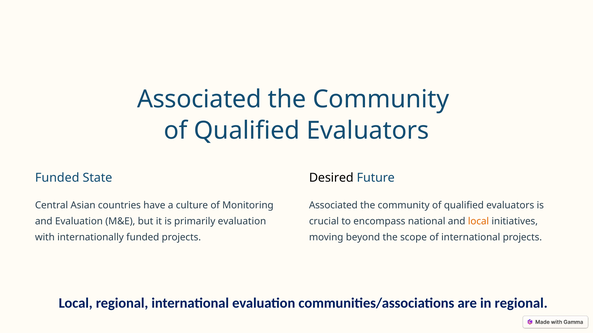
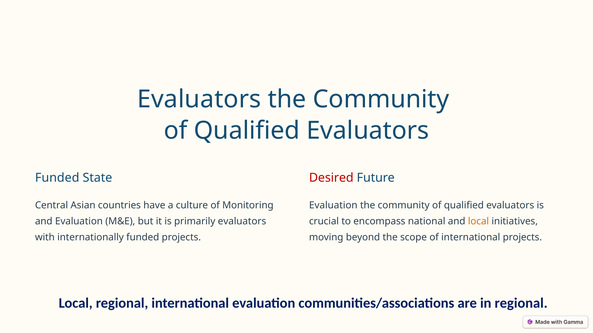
Associated at (199, 100): Associated -> Evaluators
Desired colour: black -> red
Associated at (333, 206): Associated -> Evaluation
primarily evaluation: evaluation -> evaluators
